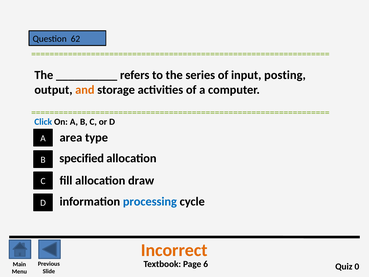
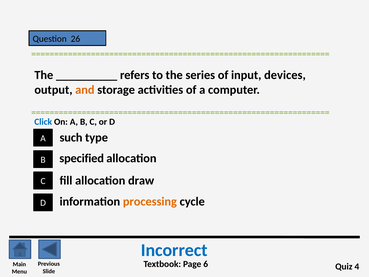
62: 62 -> 26
posting: posting -> devices
area: area -> such
processing colour: blue -> orange
Incorrect colour: orange -> blue
0: 0 -> 4
